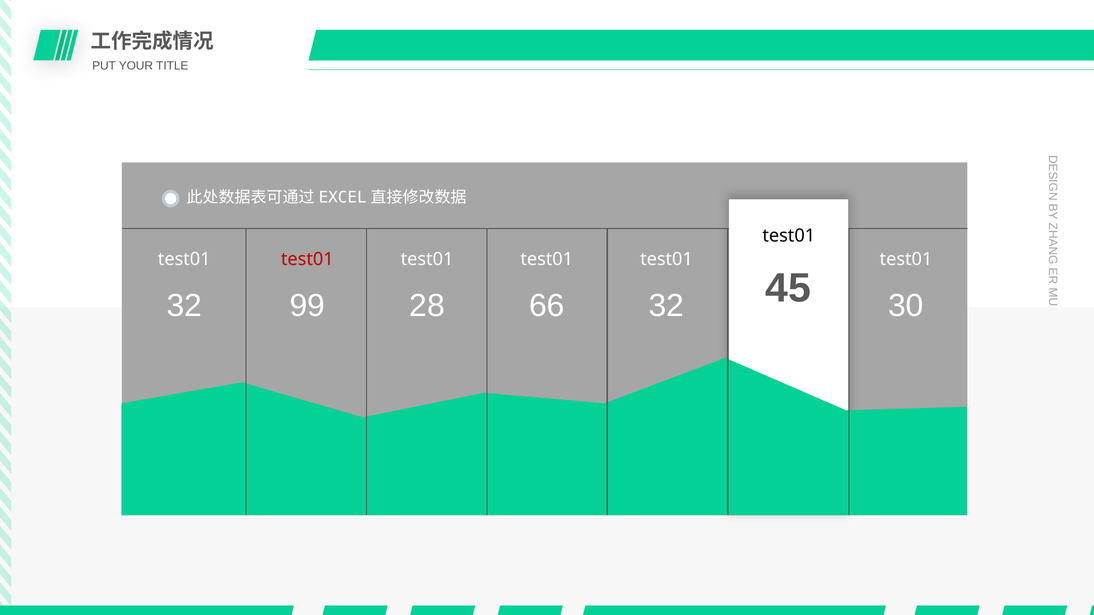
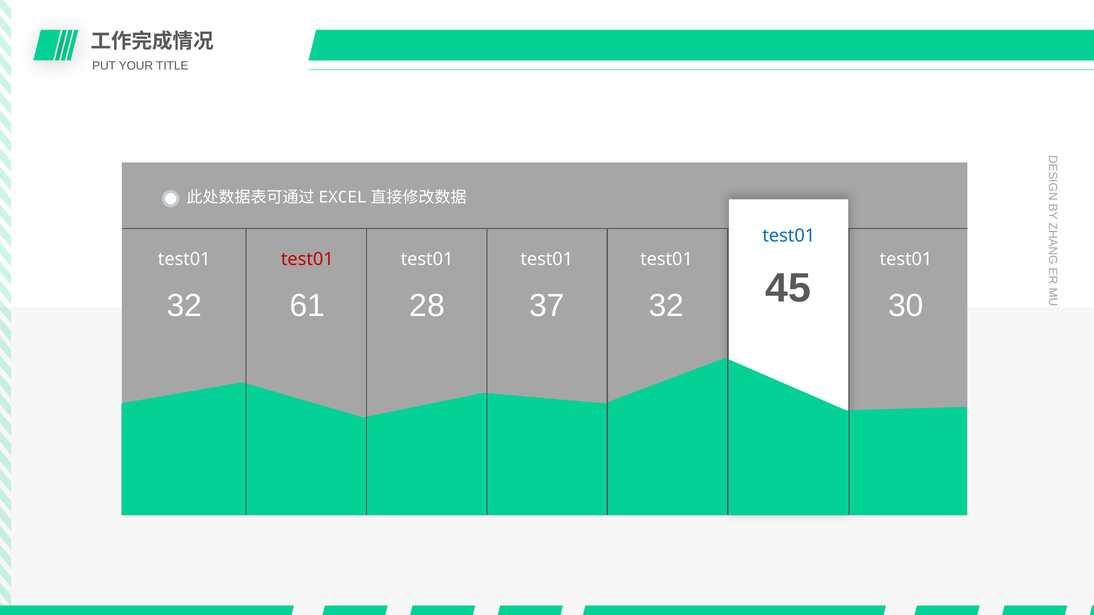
test01 at (789, 236) colour: black -> blue
99: 99 -> 61
66: 66 -> 37
